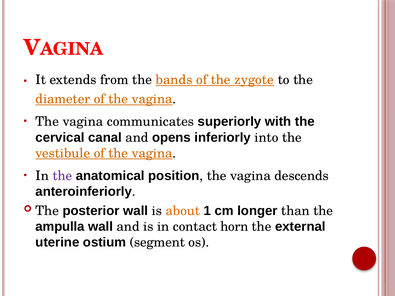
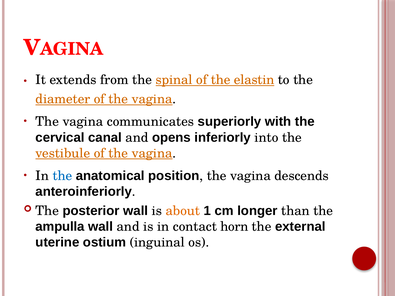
bands: bands -> spinal
zygote: zygote -> elastin
the at (62, 176) colour: purple -> blue
segment: segment -> inguinal
